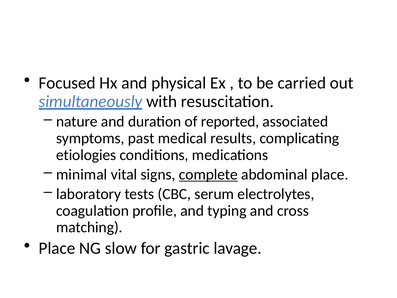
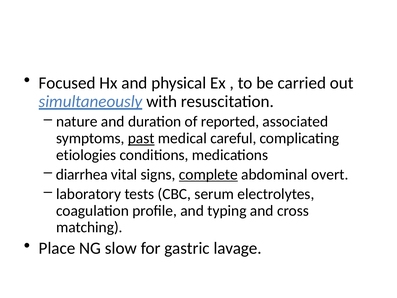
past underline: none -> present
results: results -> careful
minimal: minimal -> diarrhea
abdominal place: place -> overt
